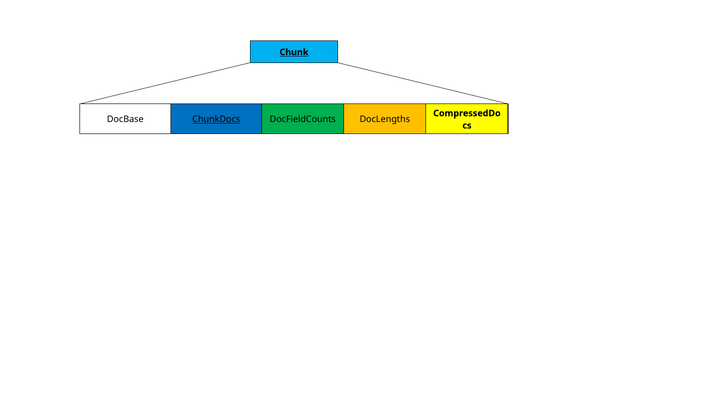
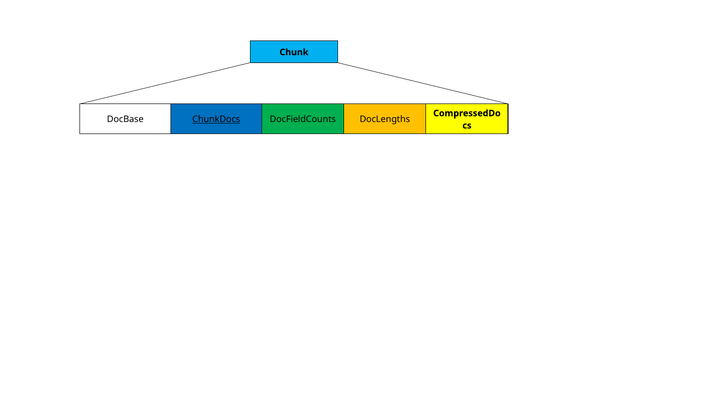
Chunk underline: present -> none
